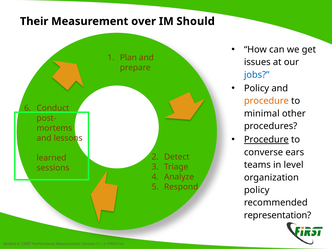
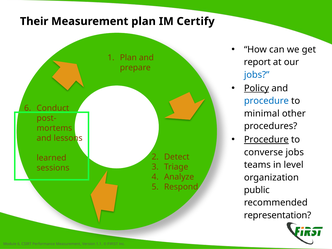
Measurement over: over -> plan
Should: Should -> Certify
issues: issues -> report
Policy at (257, 88) underline: none -> present
procedure at (266, 101) colour: orange -> blue
converse ears: ears -> jobs
policy at (257, 190): policy -> public
